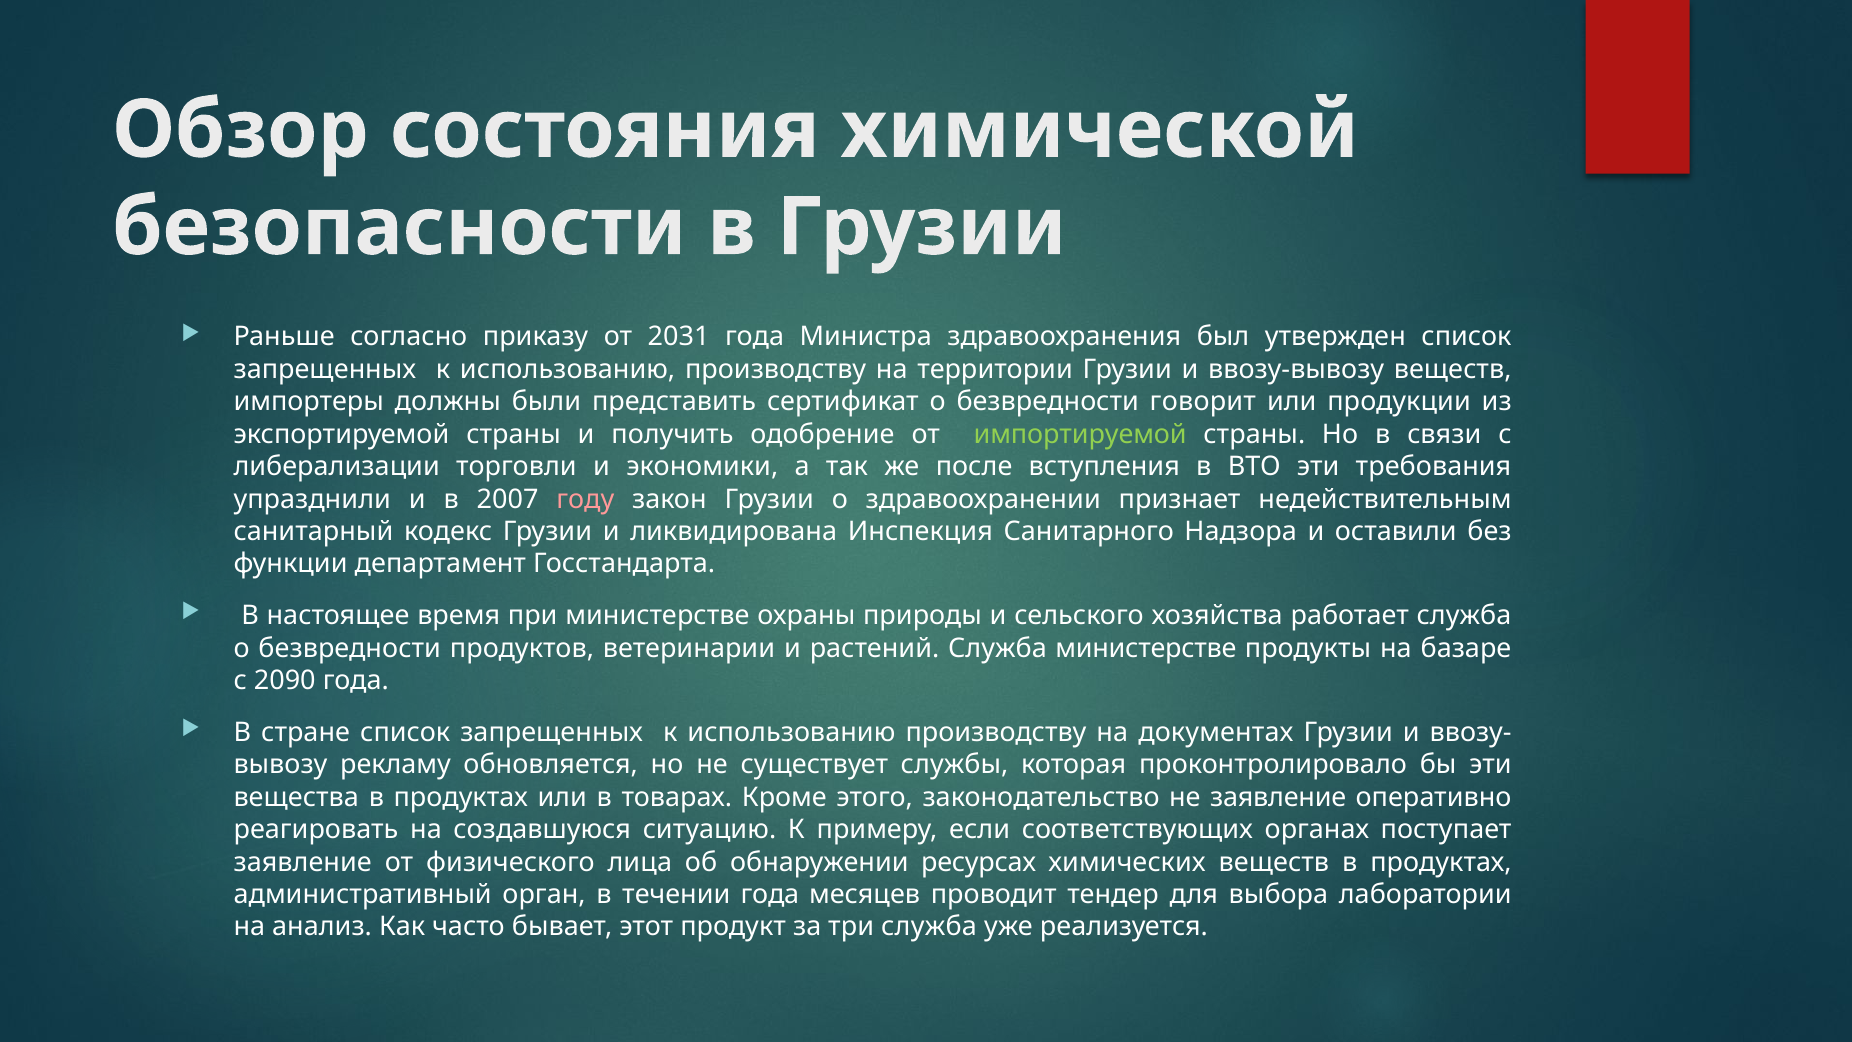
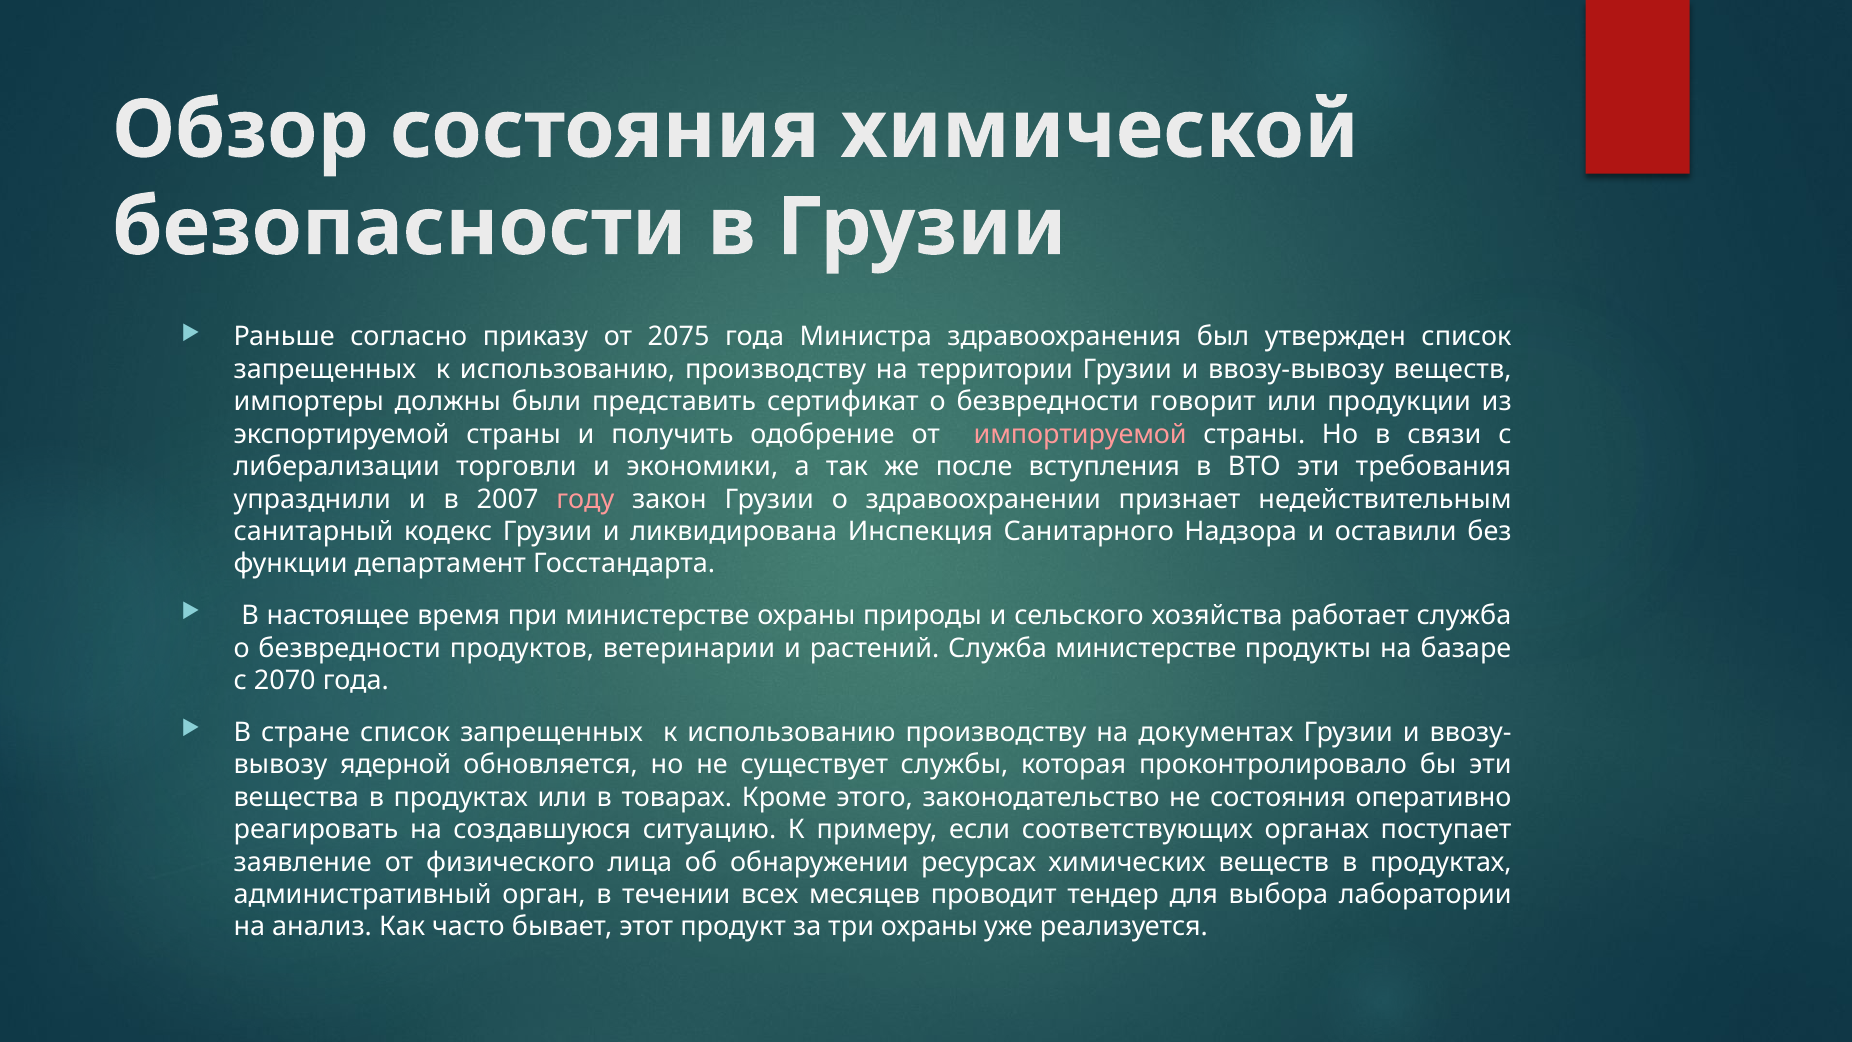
2031: 2031 -> 2075
импортируемой colour: light green -> pink
2090: 2090 -> 2070
рекламу: рекламу -> ядерной
не заявление: заявление -> состояния
течении года: года -> всех
три служба: служба -> охраны
